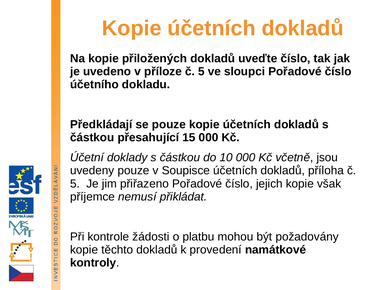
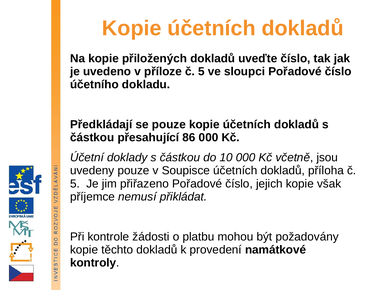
15: 15 -> 86
